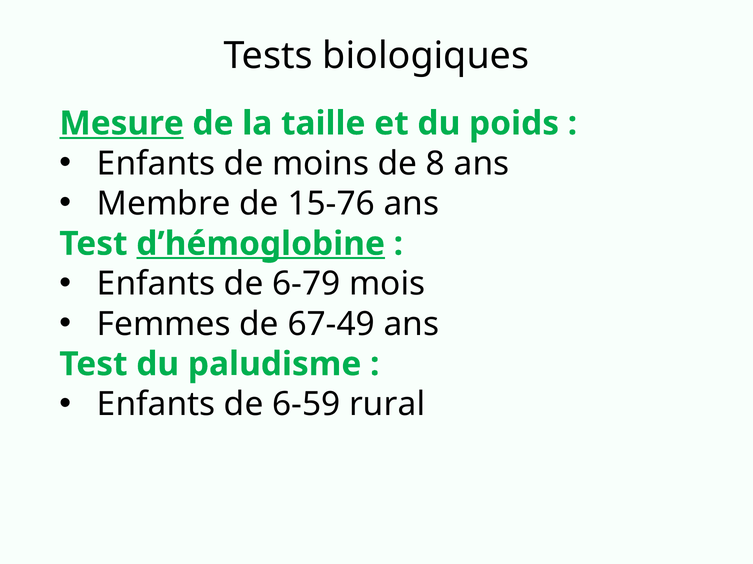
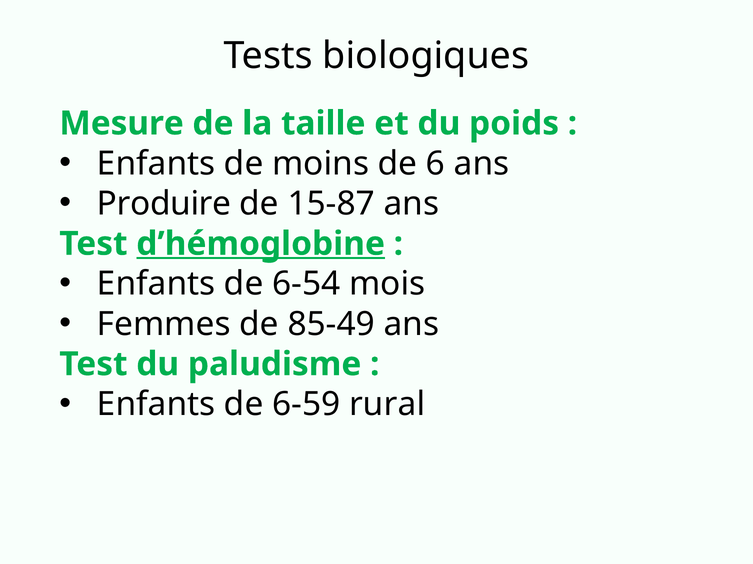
Mesure underline: present -> none
8: 8 -> 6
Membre: Membre -> Produire
15-76: 15-76 -> 15-87
6-79: 6-79 -> 6-54
67-49: 67-49 -> 85-49
